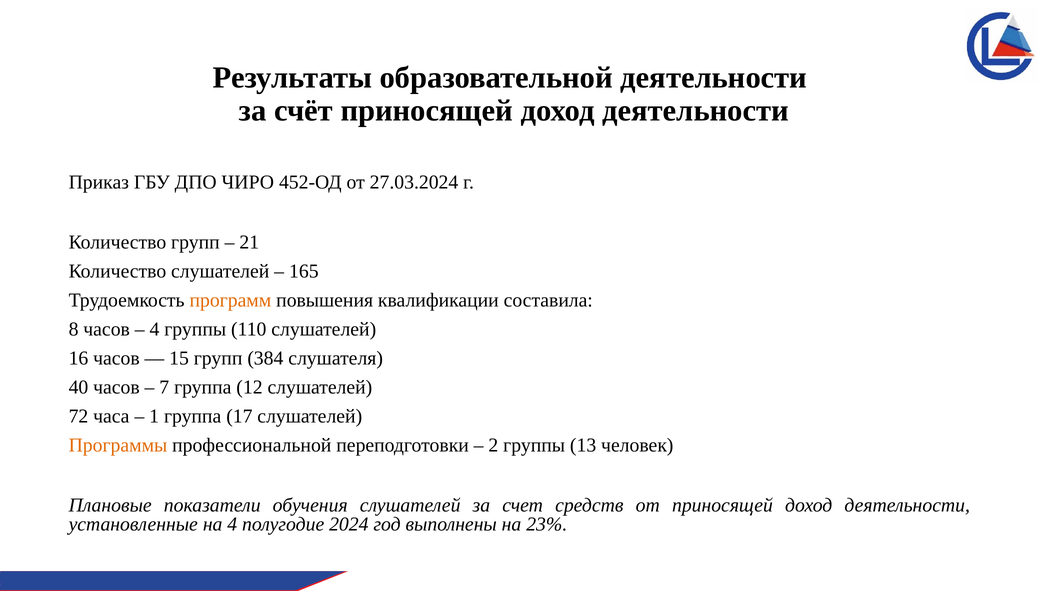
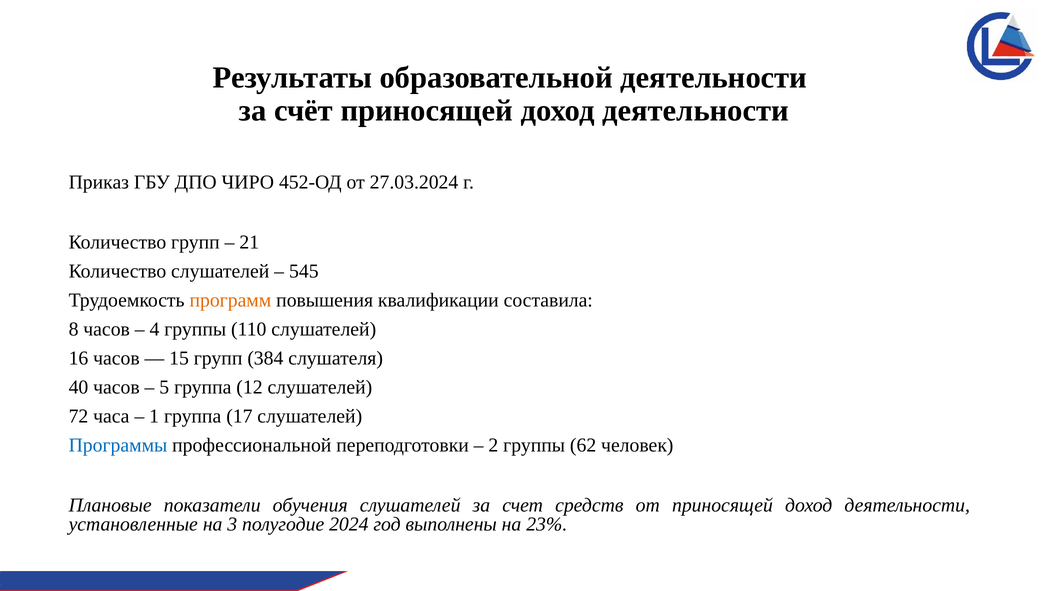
165: 165 -> 545
7: 7 -> 5
Программы colour: orange -> blue
13: 13 -> 62
на 4: 4 -> 3
